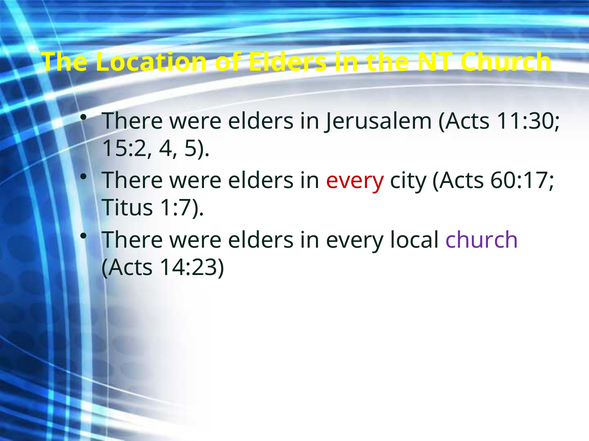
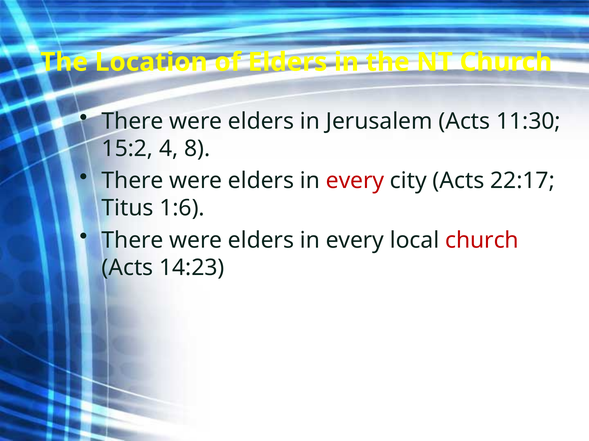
5: 5 -> 8
60:17: 60:17 -> 22:17
1:7: 1:7 -> 1:6
church at (482, 241) colour: purple -> red
